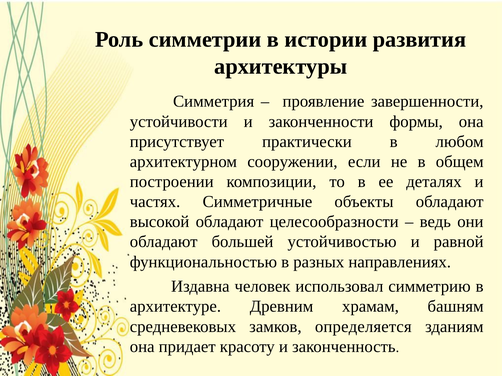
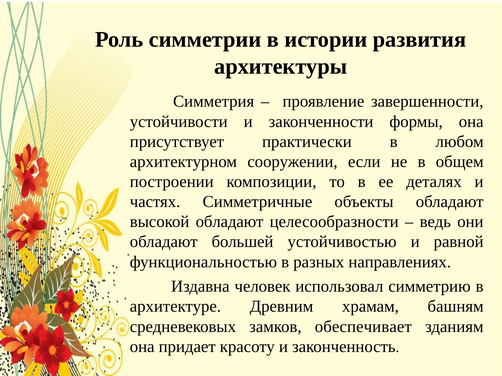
определяется: определяется -> обеспечивает
